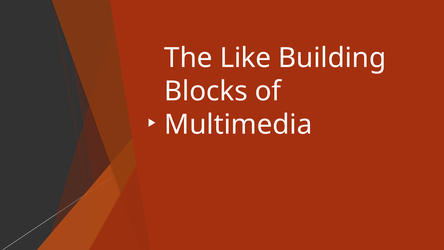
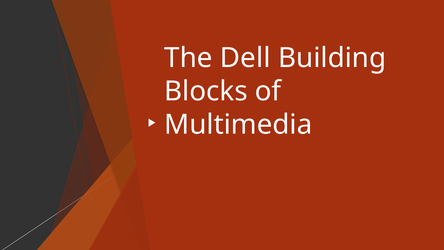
Like: Like -> Dell
